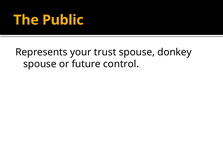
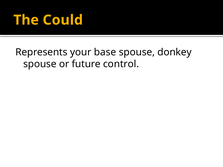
Public: Public -> Could
trust: trust -> base
